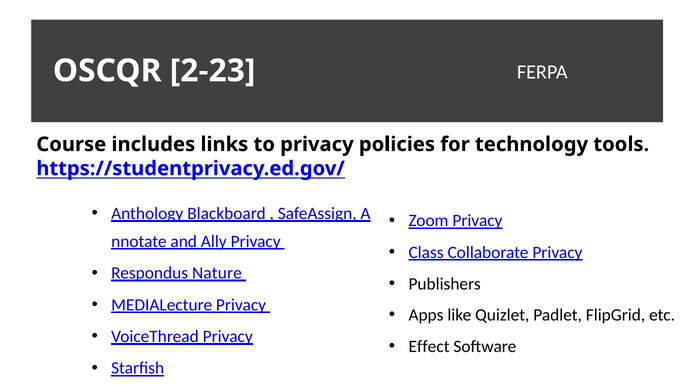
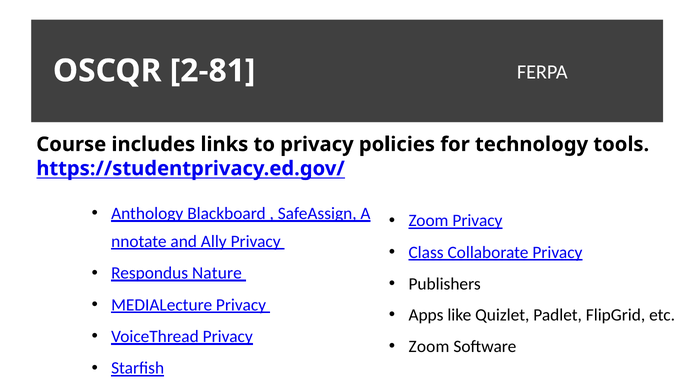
2-23: 2-23 -> 2-81
Effect at (429, 347): Effect -> Zoom
